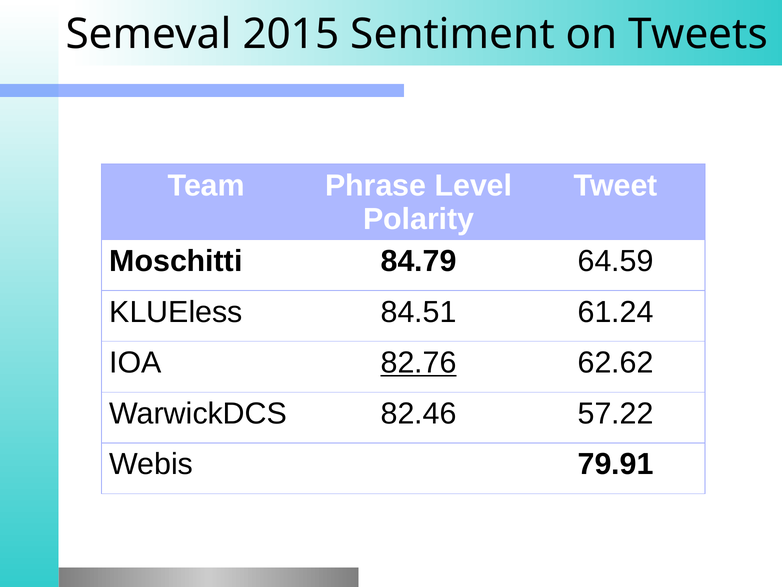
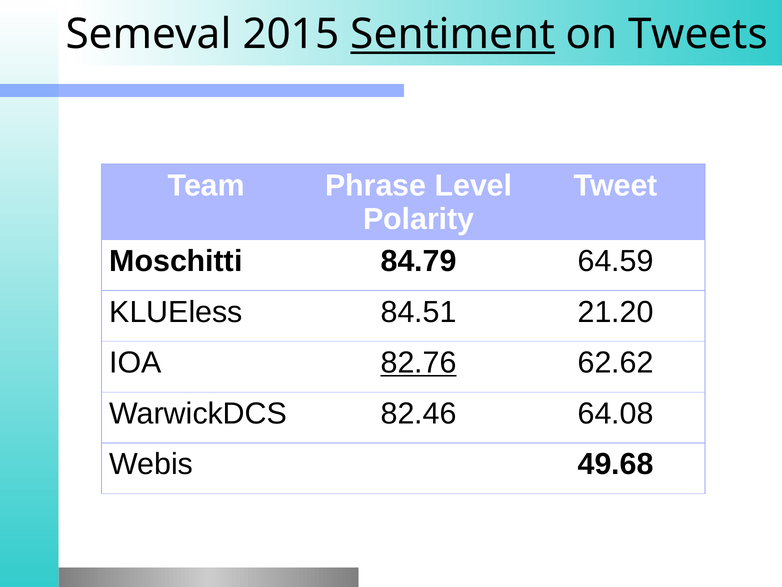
Sentiment underline: none -> present
61.24: 61.24 -> 21.20
57.22: 57.22 -> 64.08
79.91: 79.91 -> 49.68
